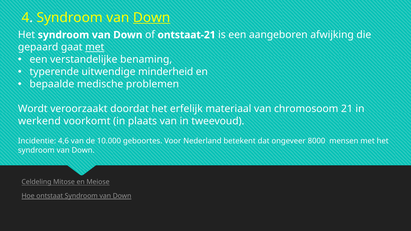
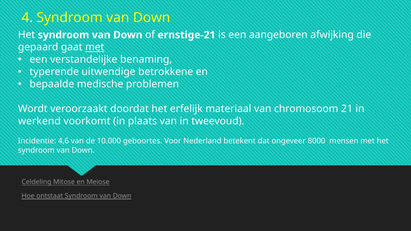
Down at (152, 18) underline: present -> none
ontstaat-21: ontstaat-21 -> ernstige-21
minderheid: minderheid -> betrokkene
